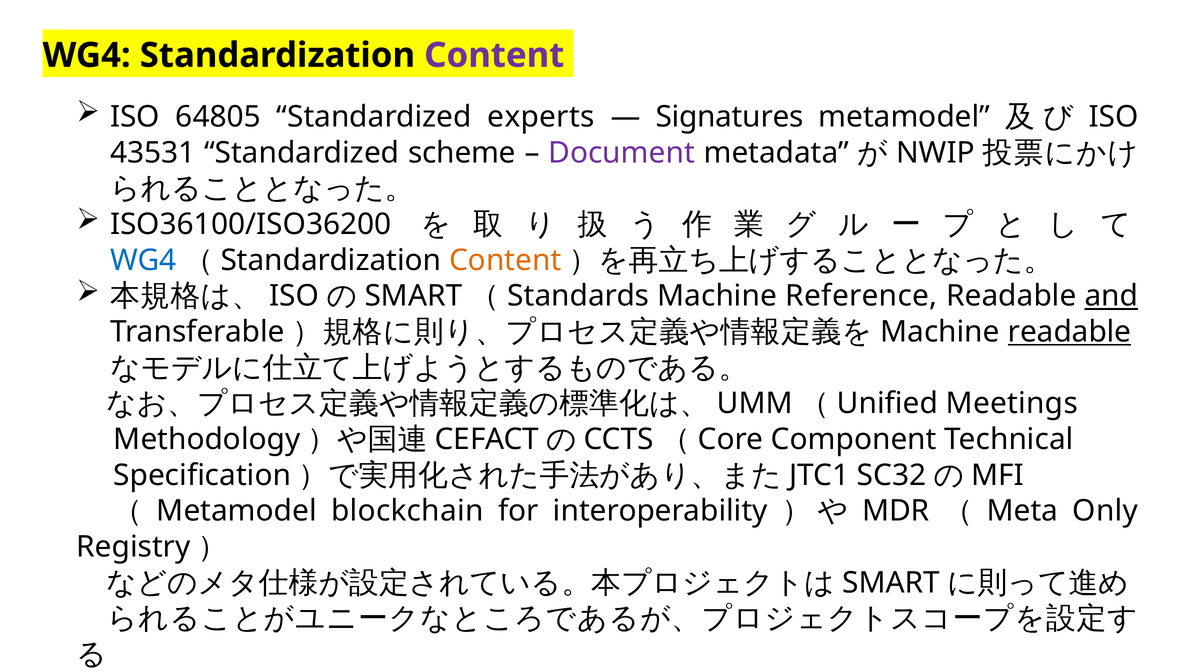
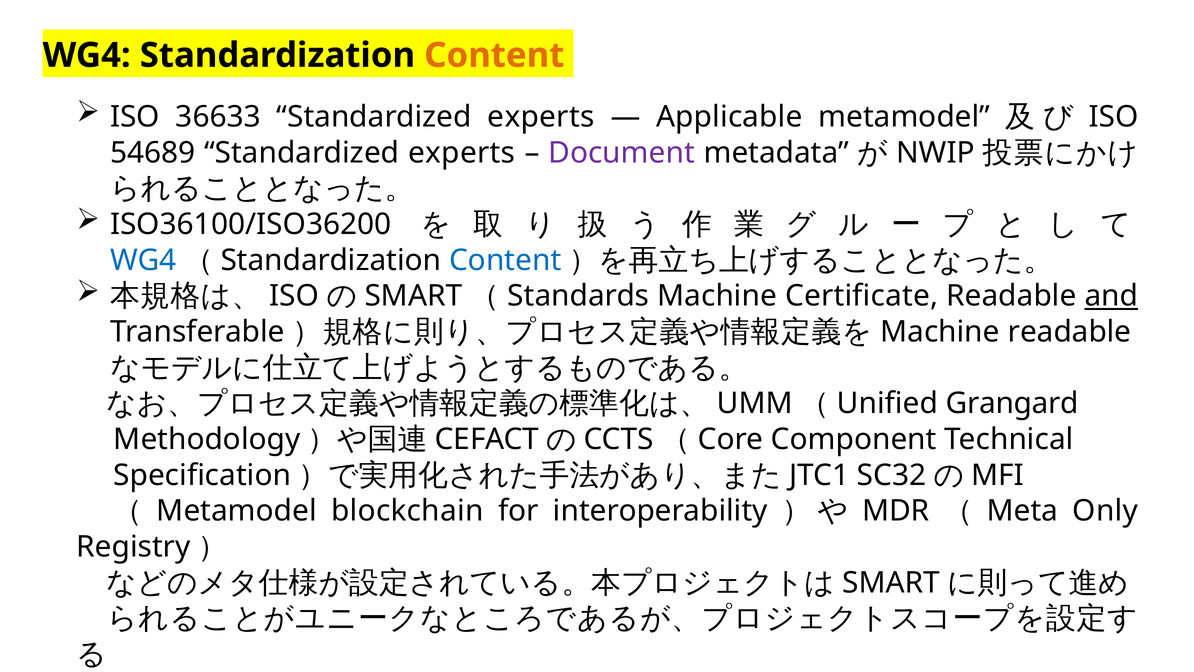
Content at (494, 55) colour: purple -> orange
64805: 64805 -> 36633
Signatures: Signatures -> Applicable
43531: 43531 -> 54689
scheme at (462, 153): scheme -> experts
Content at (505, 260) colour: orange -> blue
Reference: Reference -> Certificate
readable at (1070, 332) underline: present -> none
Meetings: Meetings -> Grangard
